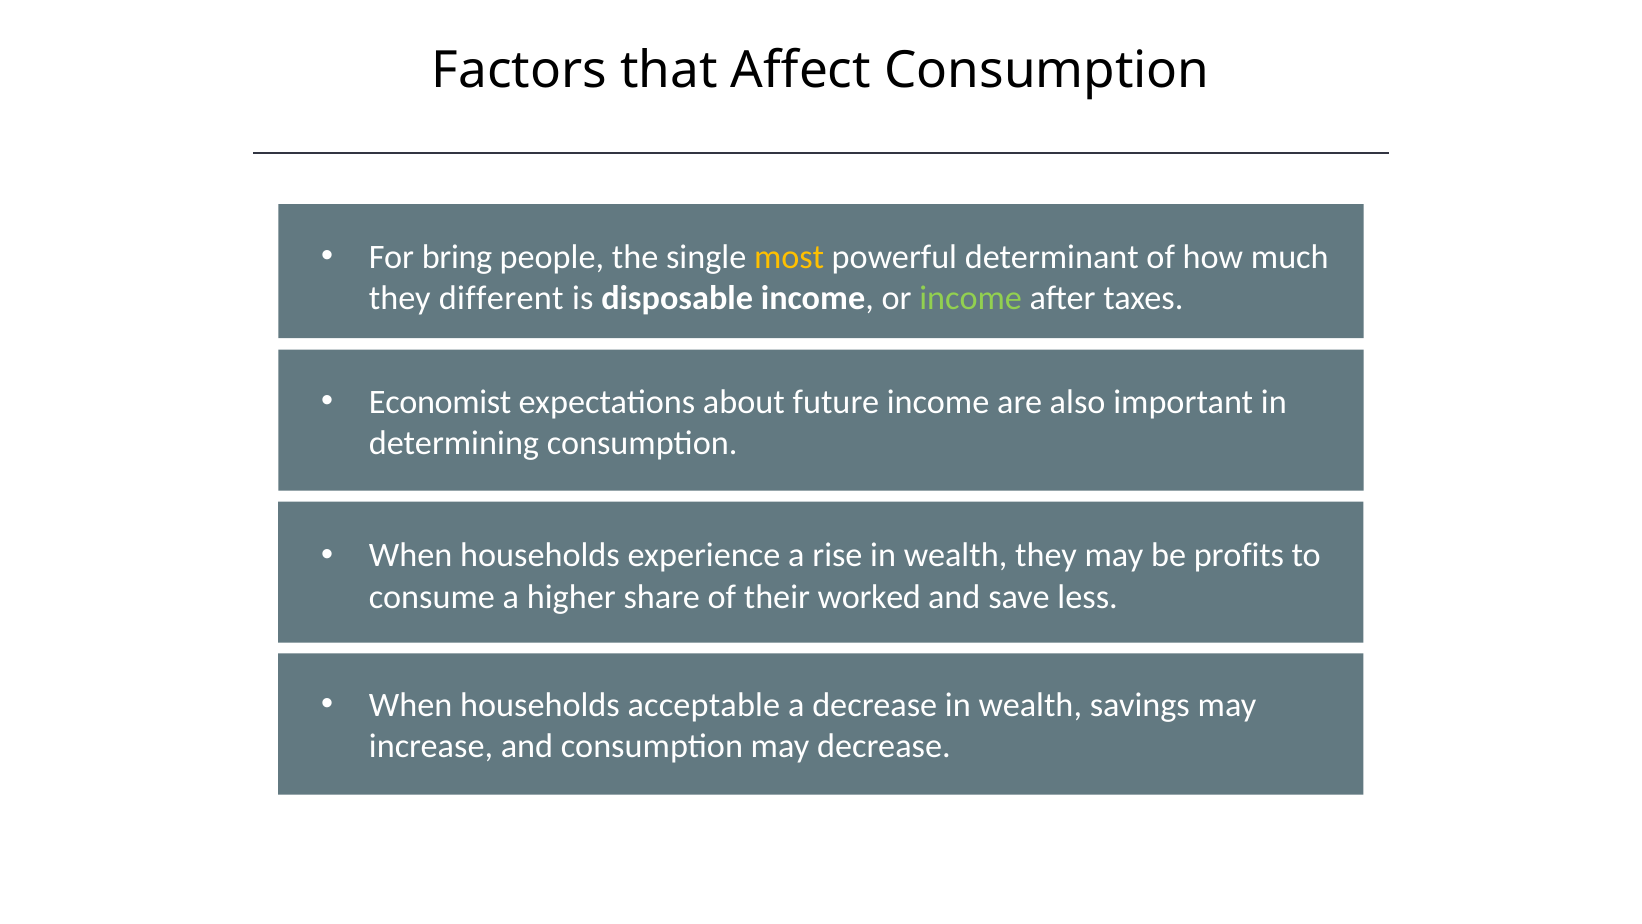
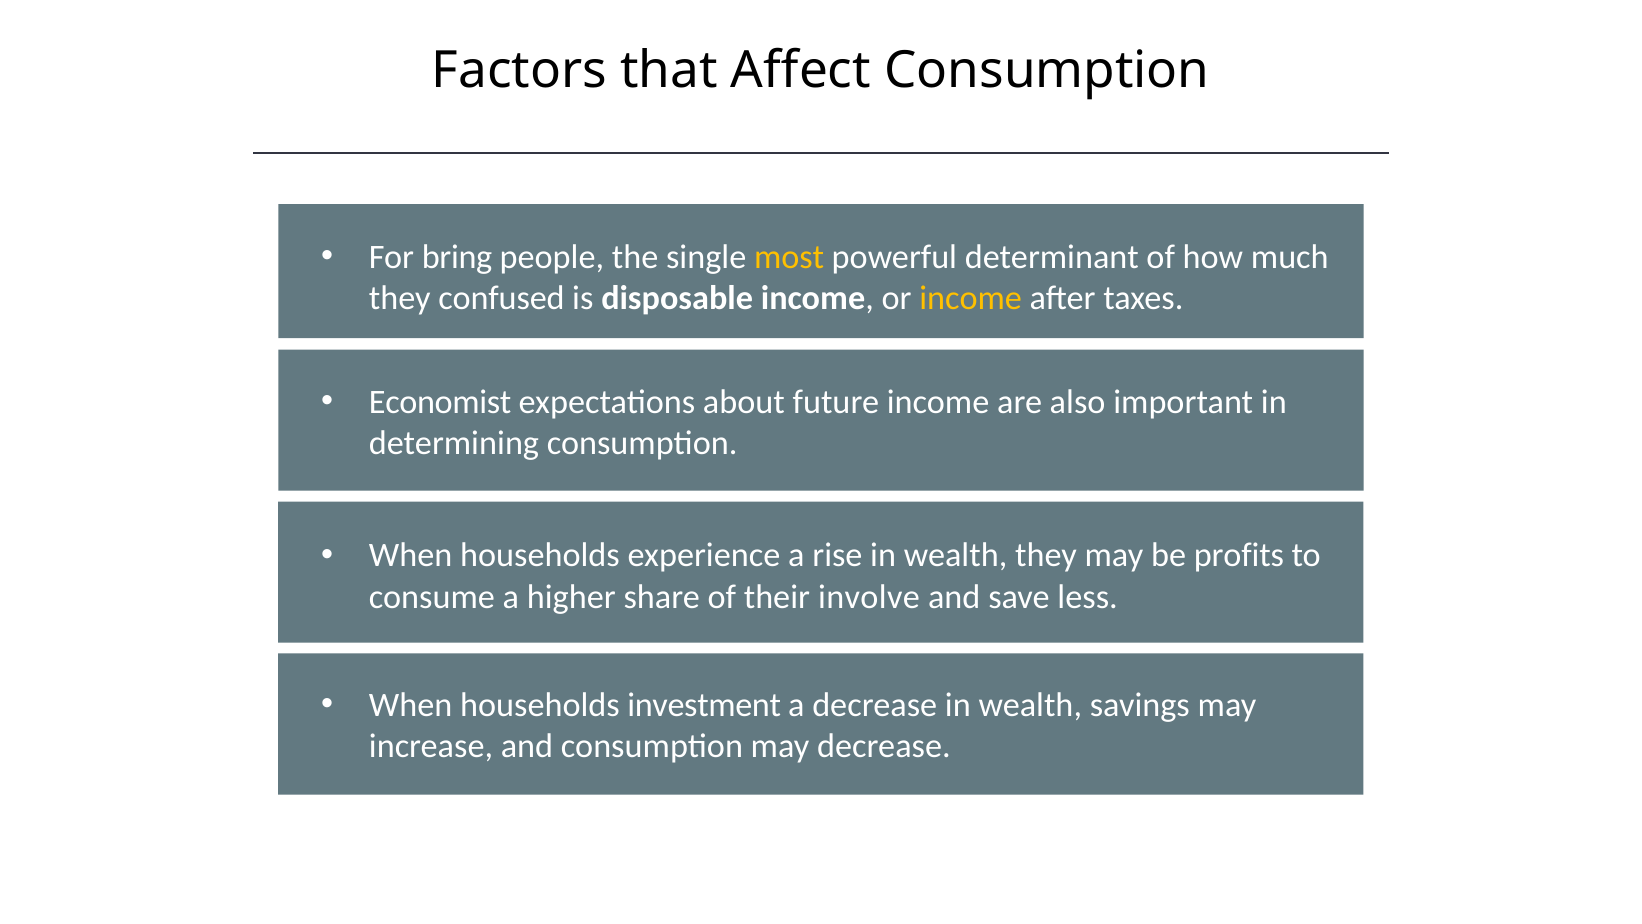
different: different -> confused
income at (971, 298) colour: light green -> yellow
worked: worked -> involve
acceptable: acceptable -> investment
